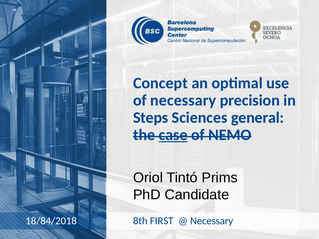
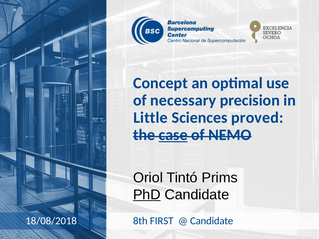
Steps: Steps -> Little
general: general -> proved
PhD underline: none -> present
18/84/2018: 18/84/2018 -> 18/08/2018
Necessary at (212, 221): Necessary -> Candidate
